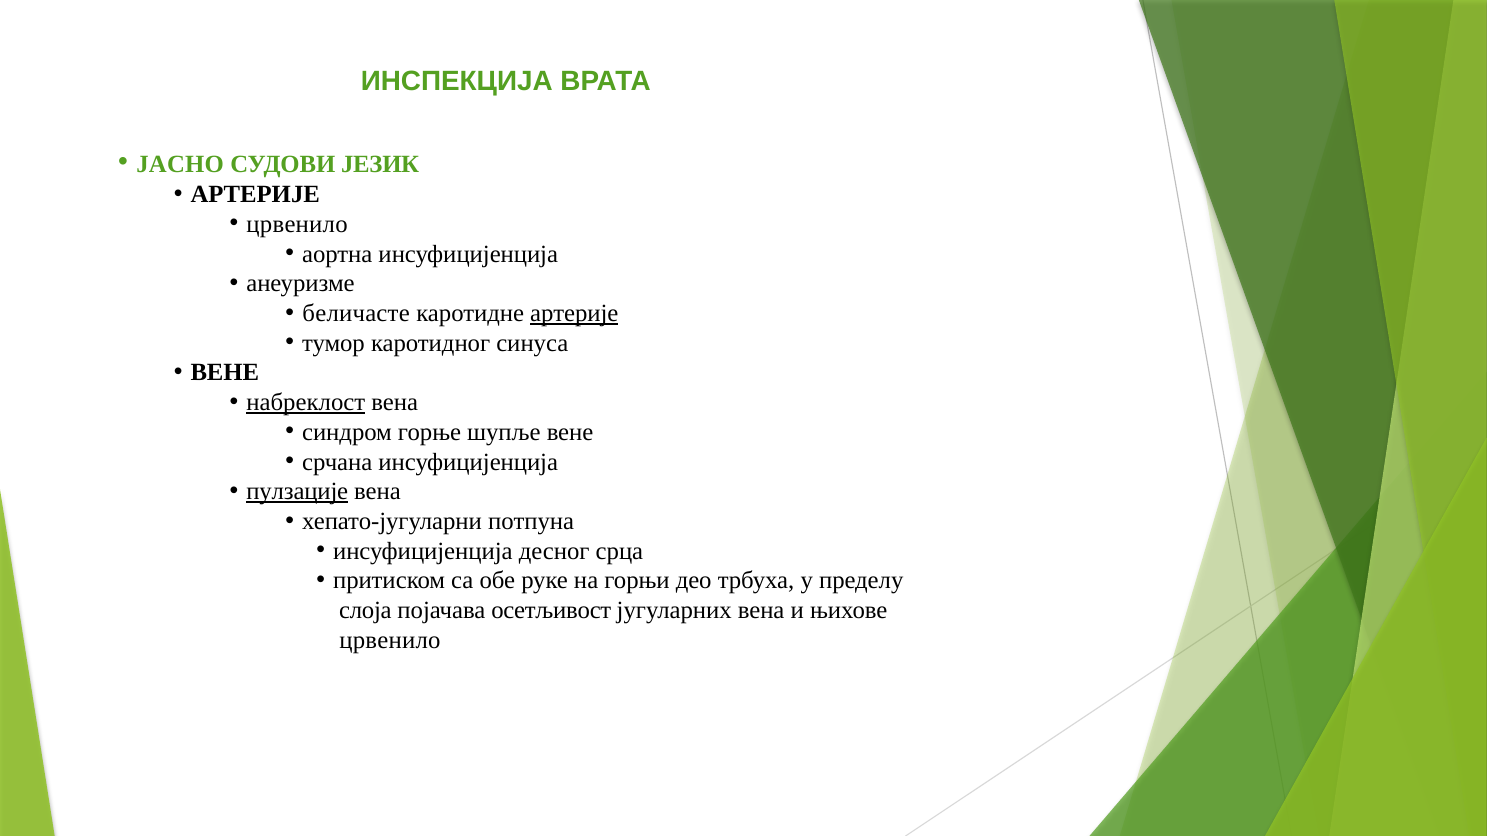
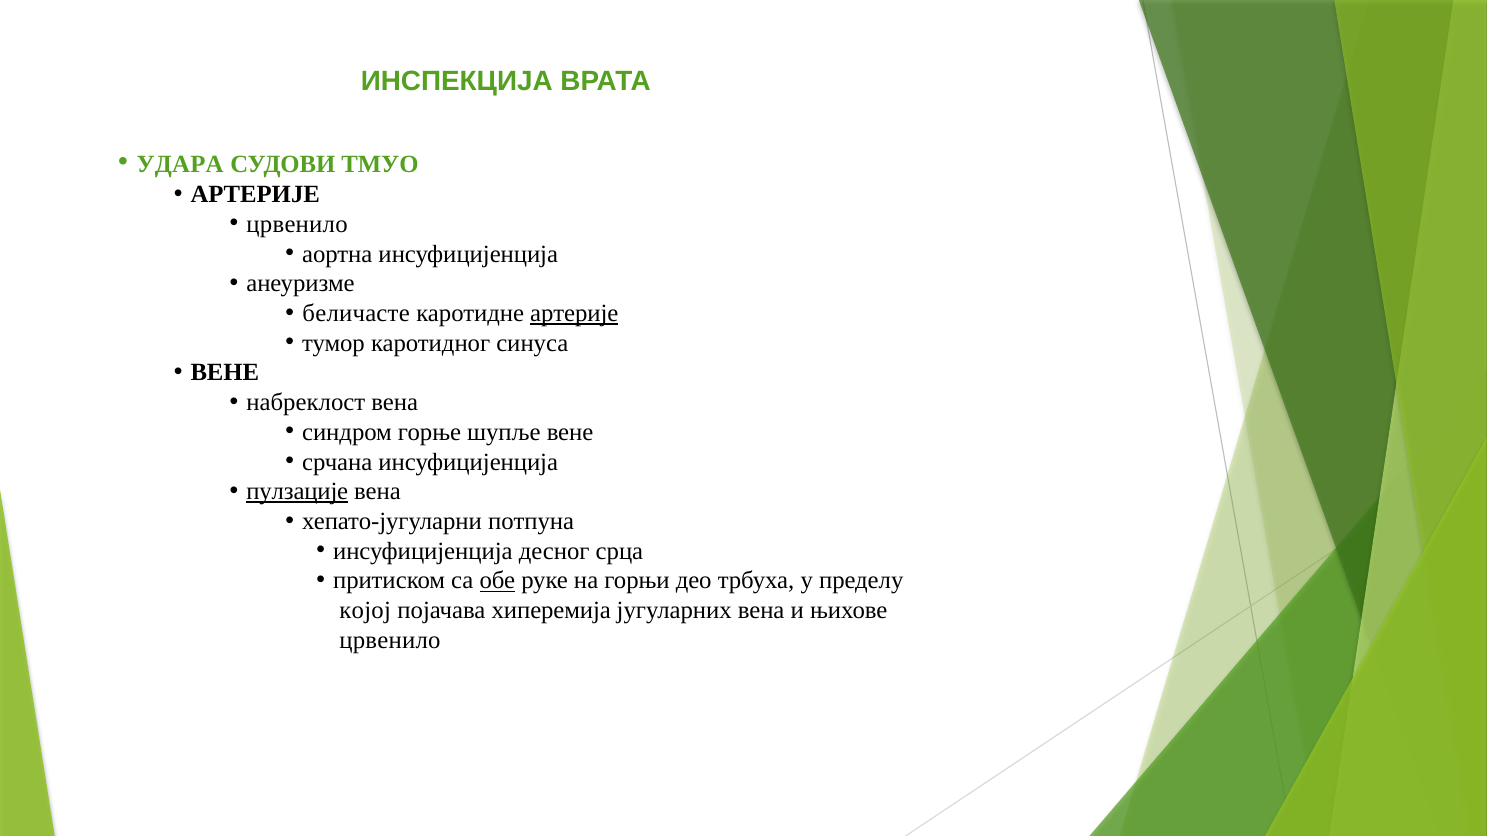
ЈАСНО: ЈАСНО -> УДАРА
ЈЕЗИК: ЈЕЗИК -> ТМУО
набреклост underline: present -> none
обе underline: none -> present
слоја: слоја -> којој
осетљивост: осетљивост -> хиперемија
